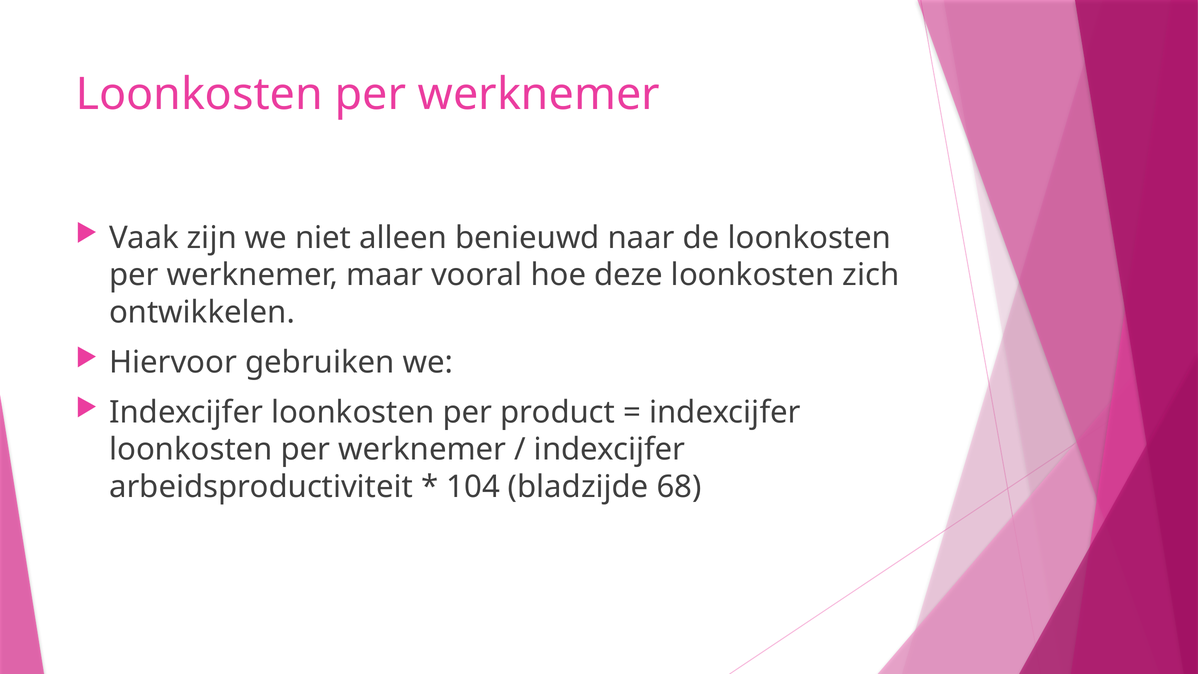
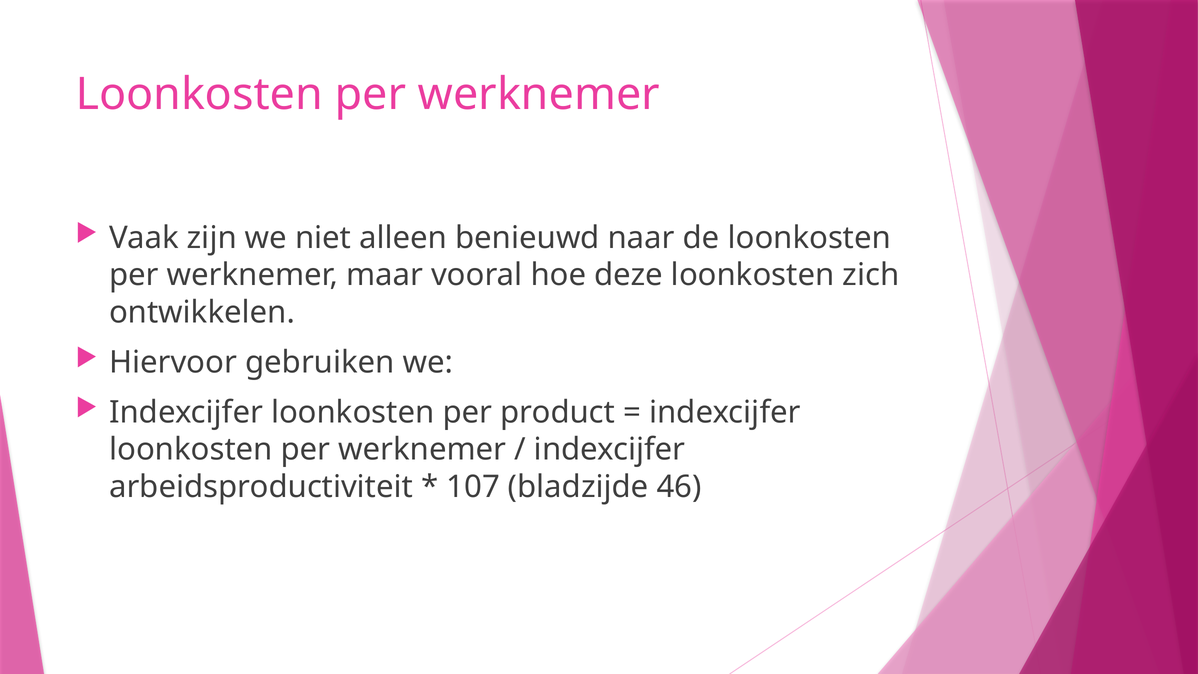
104: 104 -> 107
68: 68 -> 46
